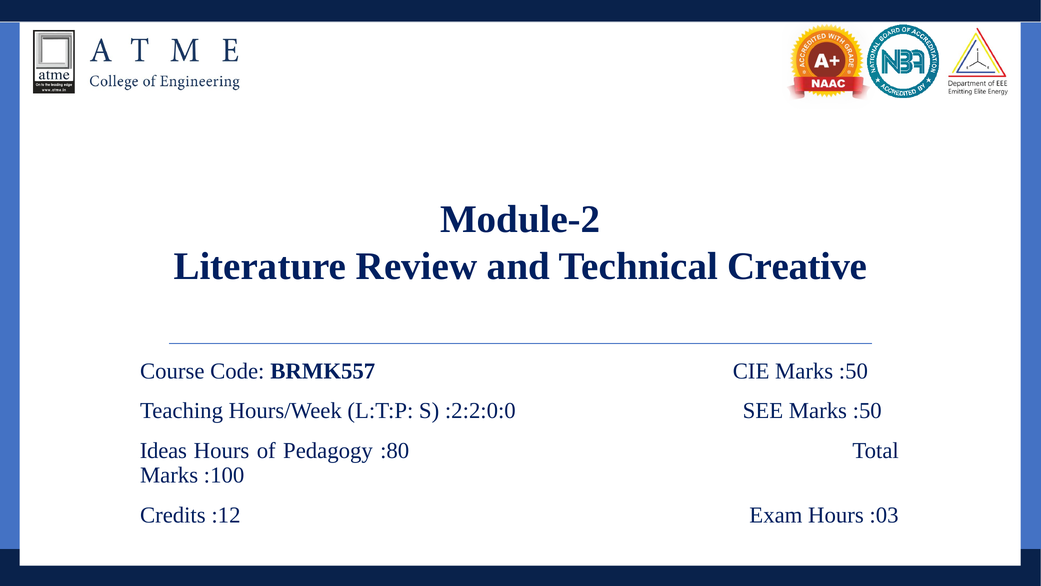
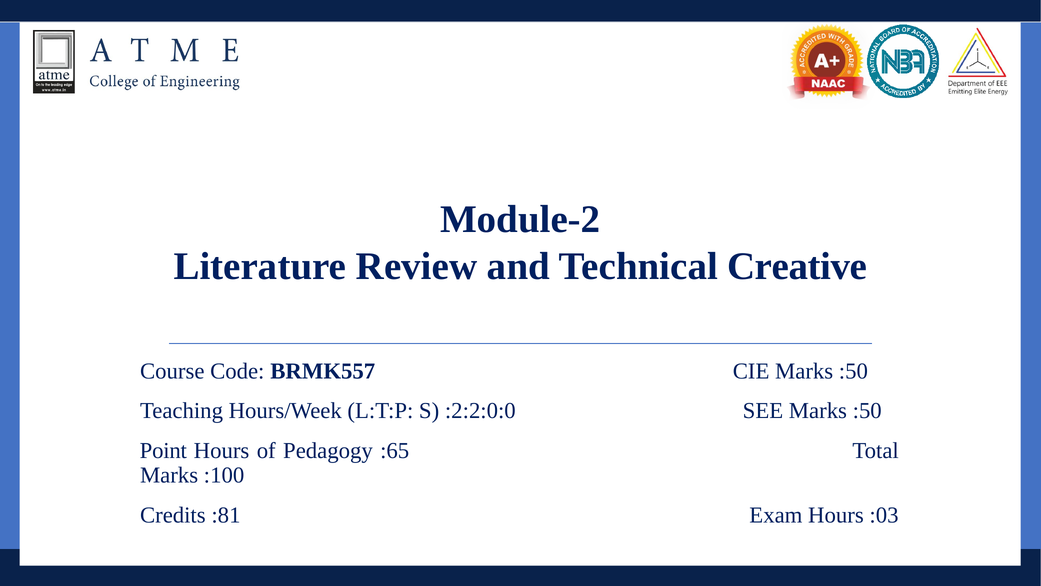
Ideas: Ideas -> Point
:80: :80 -> :65
:12: :12 -> :81
